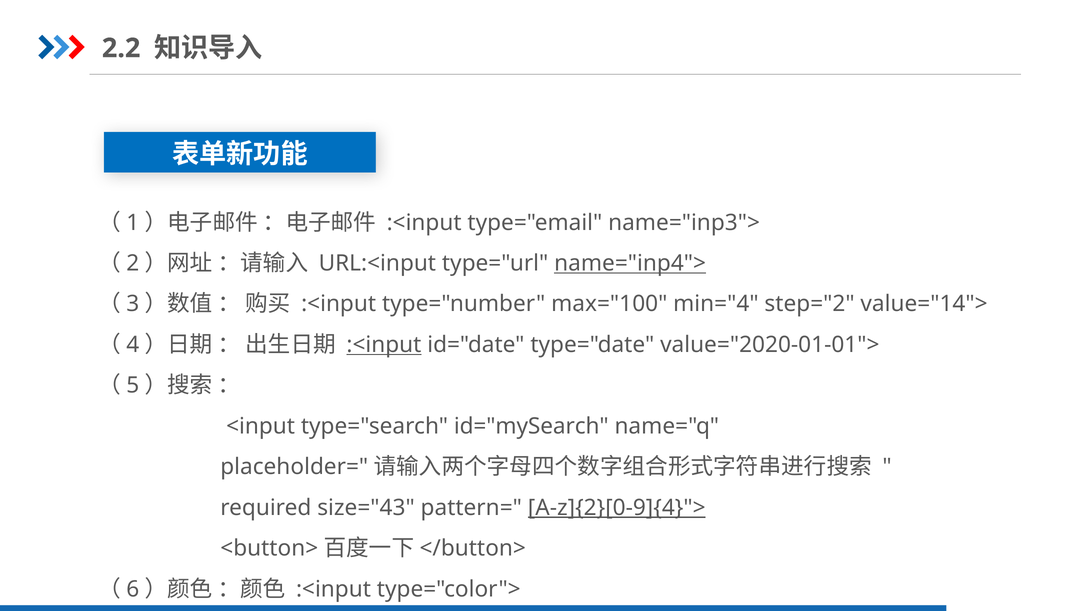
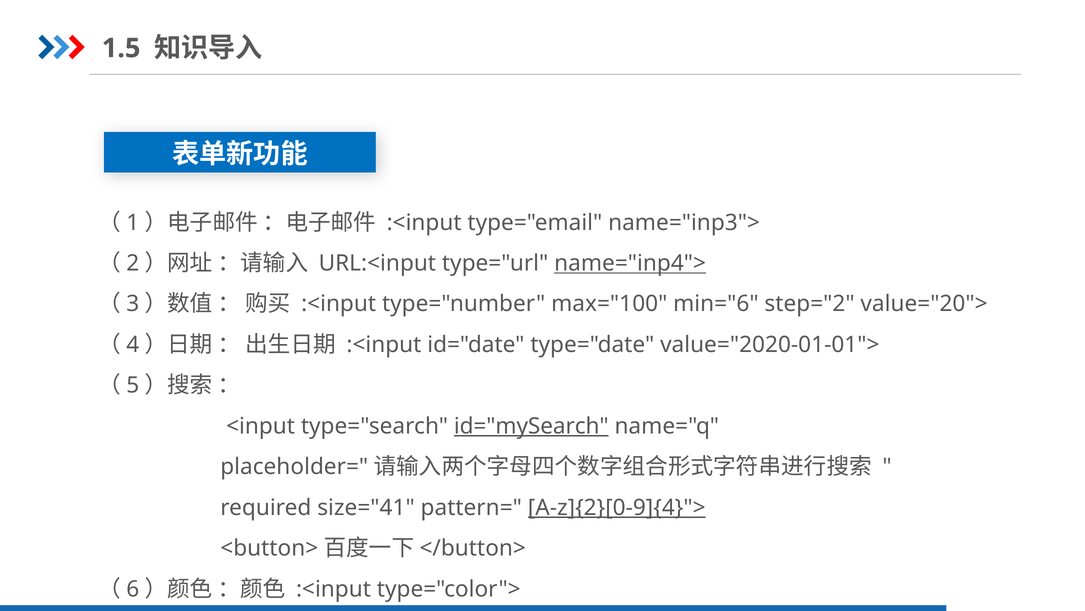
2.2: 2.2 -> 1.5
min="4: min="4 -> min="6
value="14">: value="14"> -> value="20">
:<input at (384, 344) underline: present -> none
id="mySearch underline: none -> present
size="43: size="43 -> size="41
